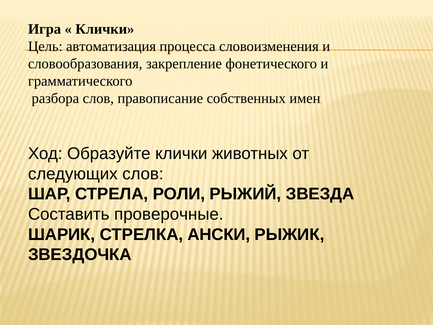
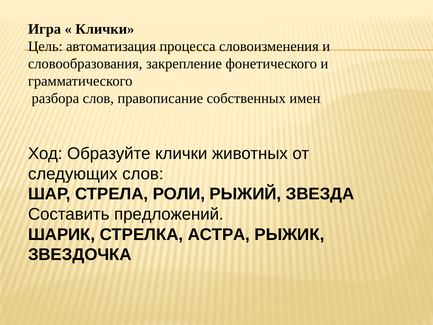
проверочные: проверочные -> предложений
АНСКИ: АНСКИ -> АСТРА
